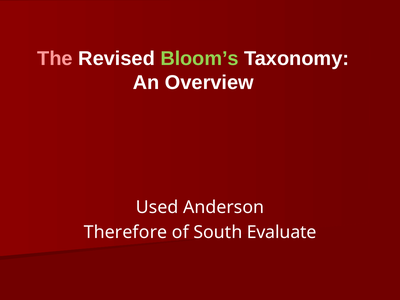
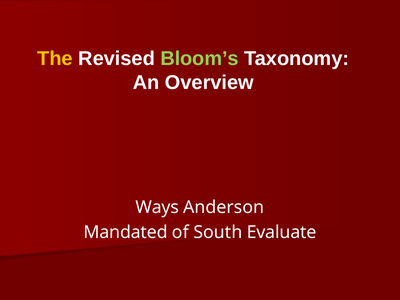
The colour: pink -> yellow
Used: Used -> Ways
Therefore: Therefore -> Mandated
